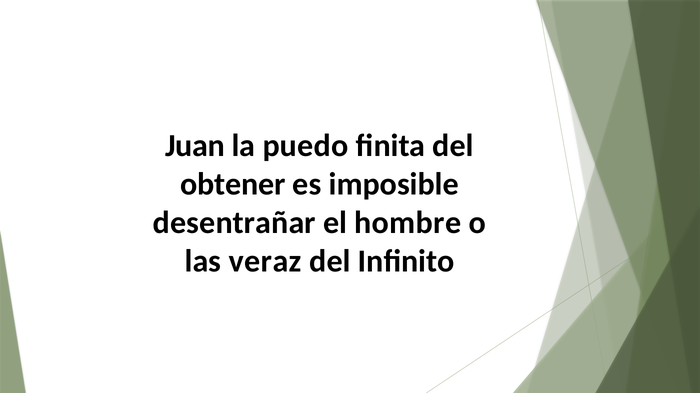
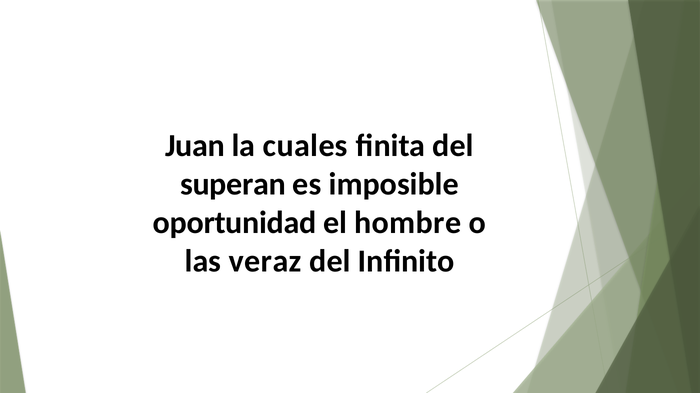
puedo: puedo -> cuales
obtener: obtener -> superan
desentrañar: desentrañar -> oportunidad
